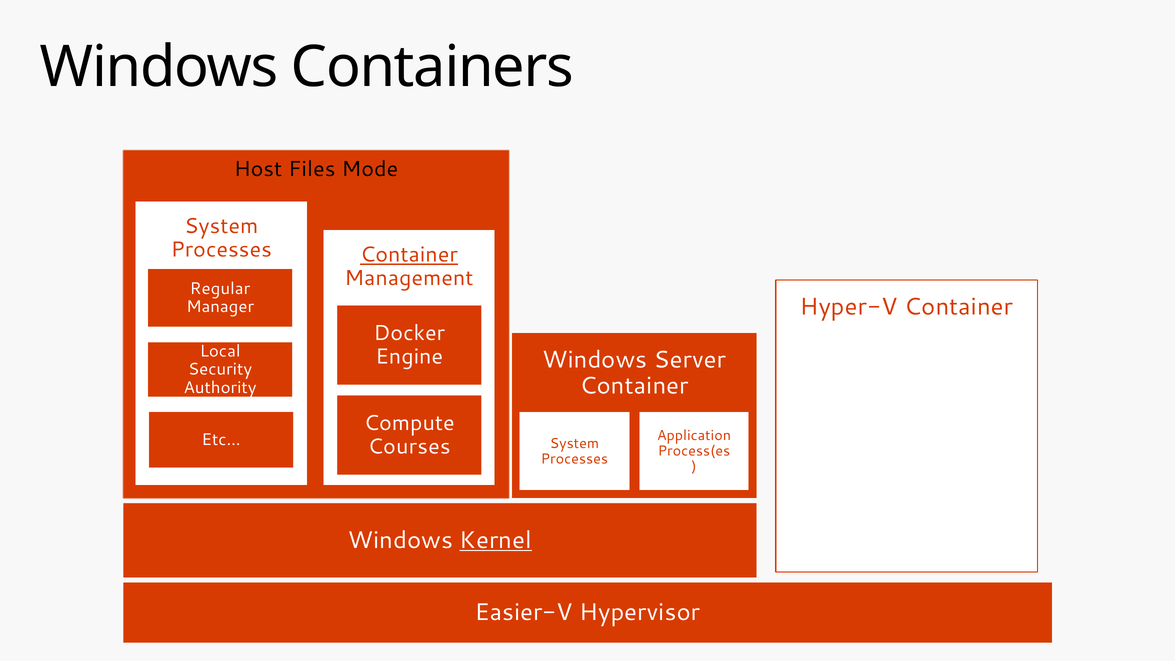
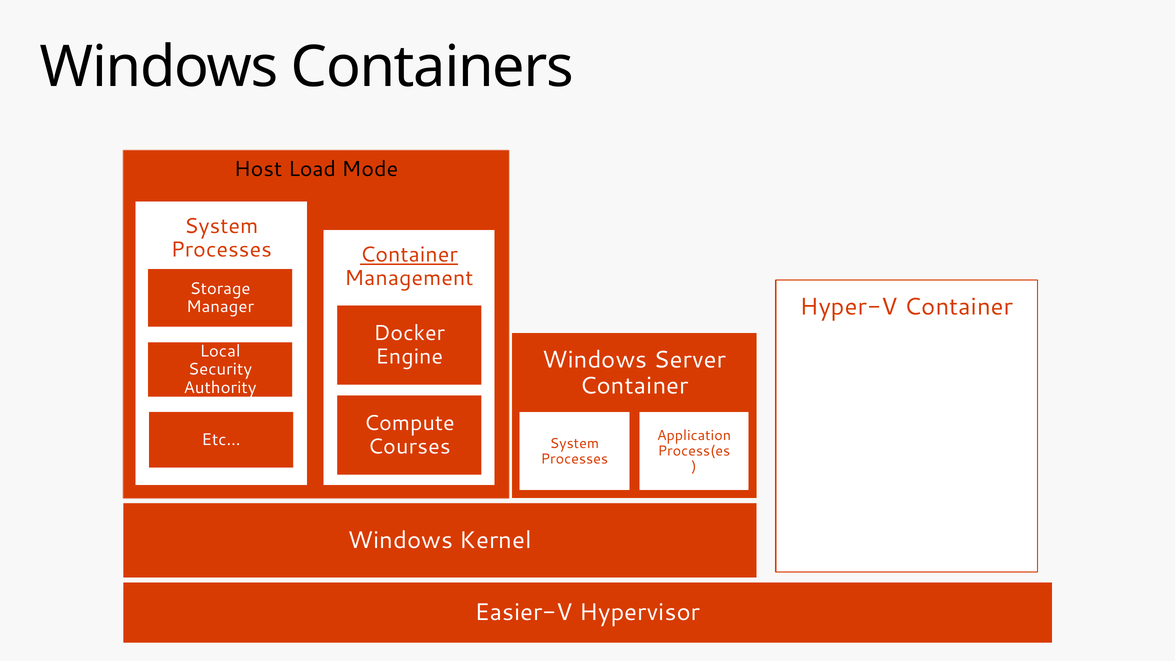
Files: Files -> Load
Regular: Regular -> Storage
Kernel underline: present -> none
